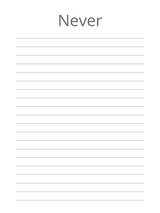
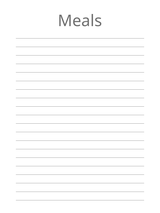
Never: Never -> Meals
